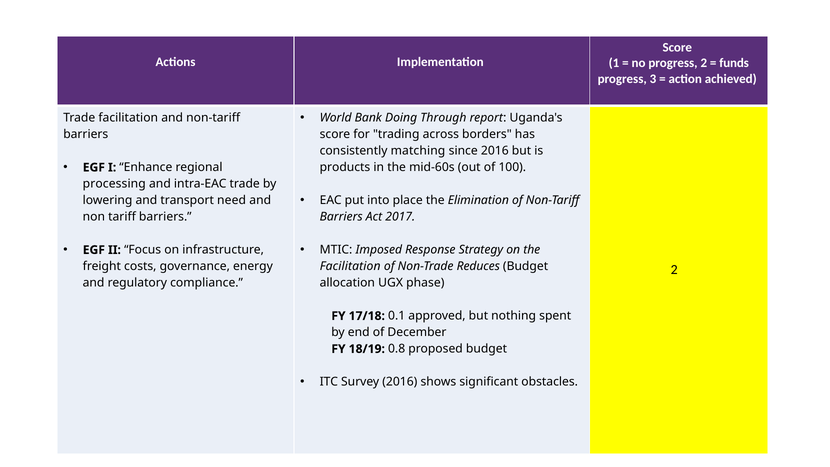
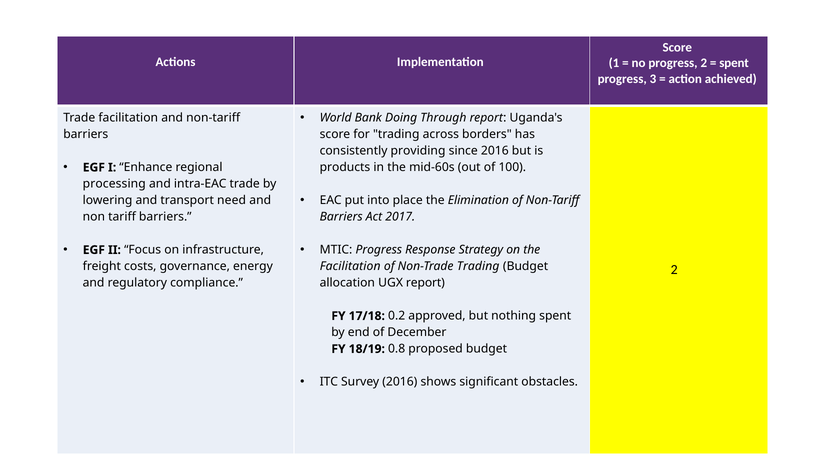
funds at (734, 63): funds -> spent
matching: matching -> providing
MTIC Imposed: Imposed -> Progress
Non-Trade Reduces: Reduces -> Trading
UGX phase: phase -> report
0.1: 0.1 -> 0.2
